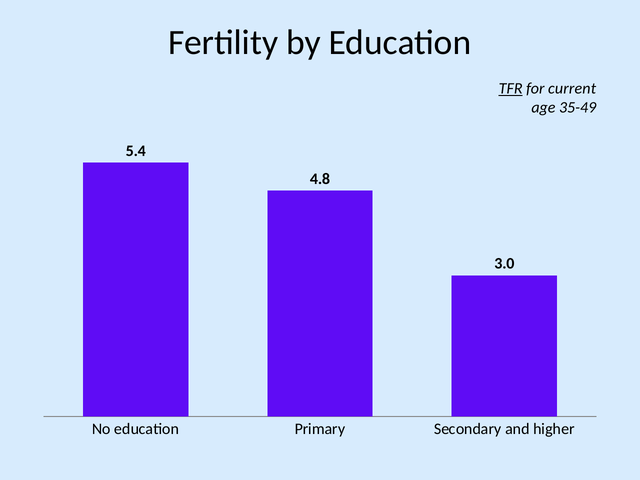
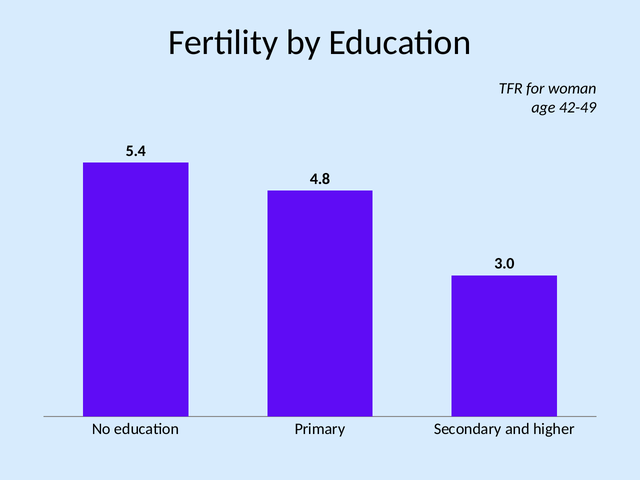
TFR underline: present -> none
current: current -> woman
35-49: 35-49 -> 42-49
